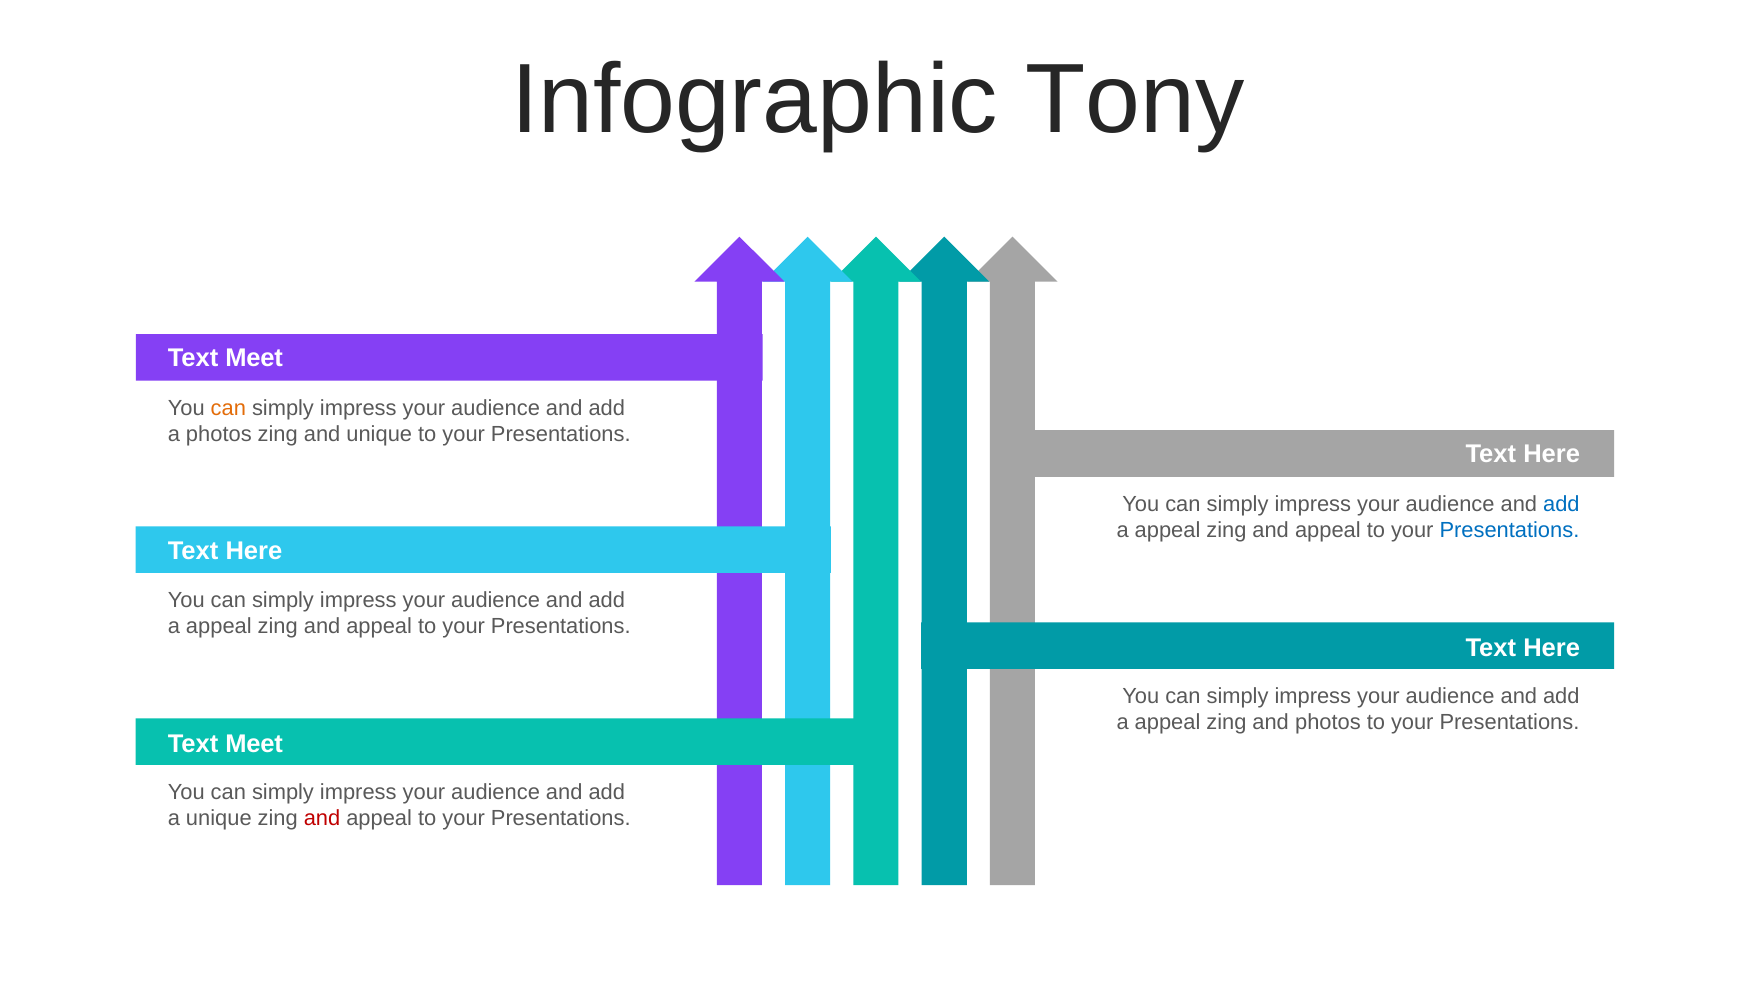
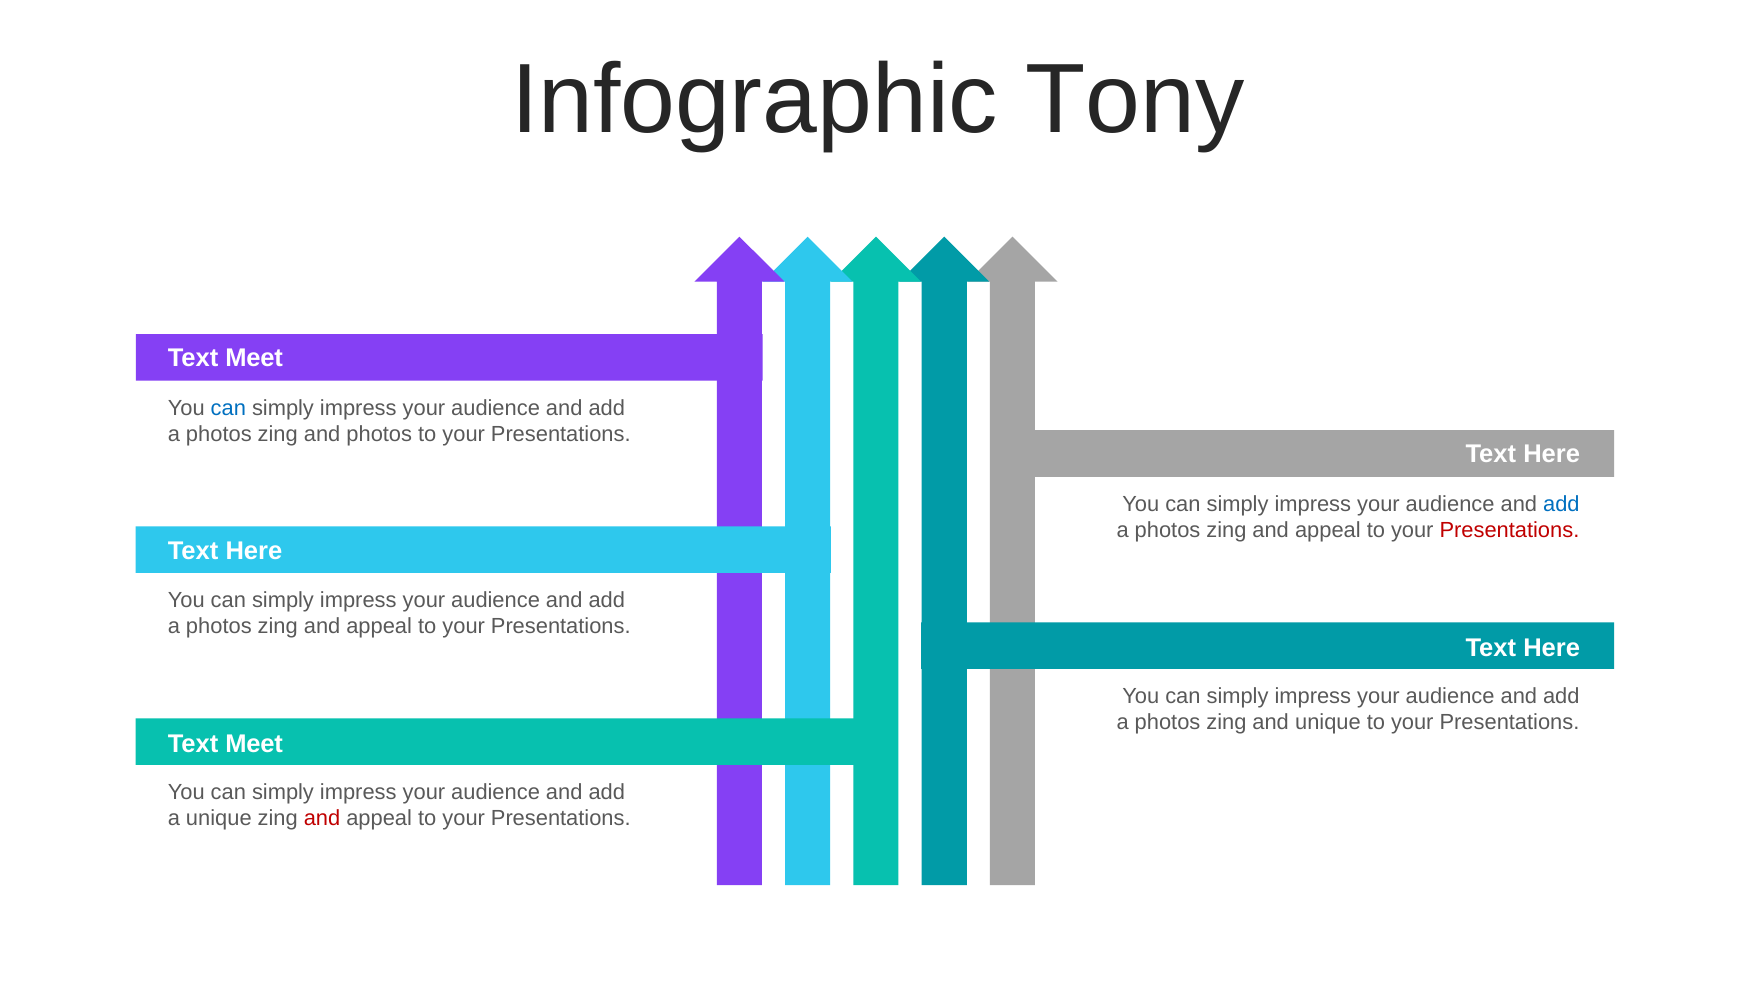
can at (228, 409) colour: orange -> blue
and unique: unique -> photos
appeal at (1168, 531): appeal -> photos
Presentations at (1509, 531) colour: blue -> red
appeal at (219, 627): appeal -> photos
appeal at (1168, 723): appeal -> photos
and photos: photos -> unique
